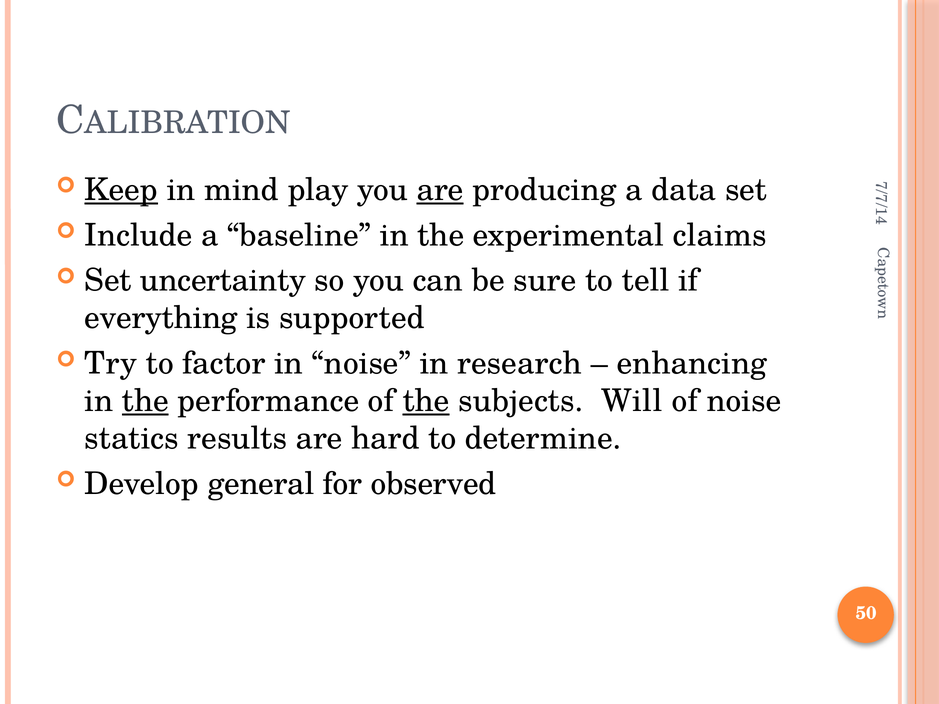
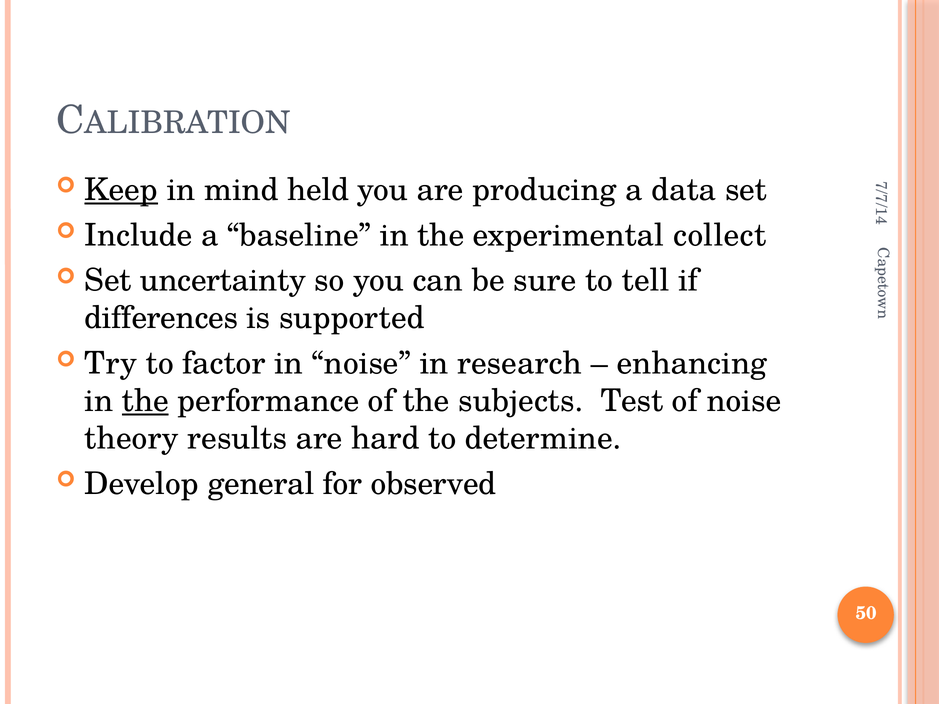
play: play -> held
are at (440, 190) underline: present -> none
claims: claims -> collect
everything: everything -> differences
the at (426, 401) underline: present -> none
Will: Will -> Test
statics: statics -> theory
